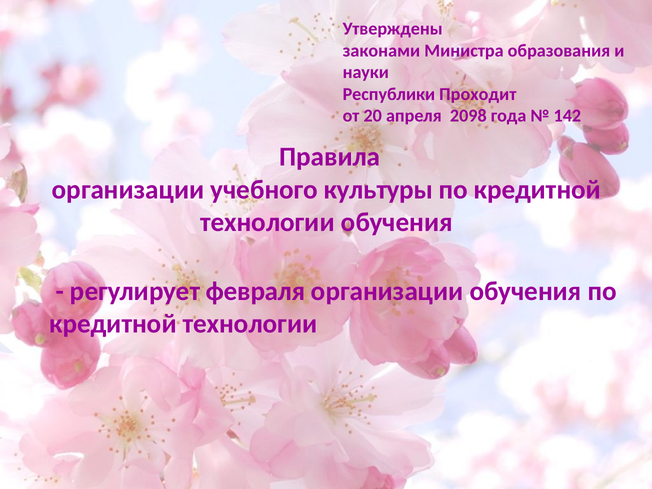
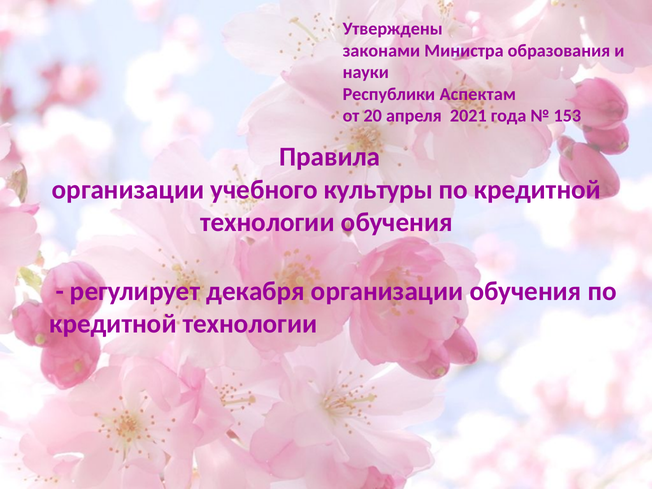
Проходит: Проходит -> Аспектам
2098: 2098 -> 2021
142: 142 -> 153
февраля: февраля -> декабря
